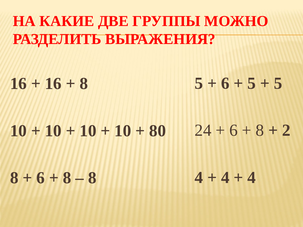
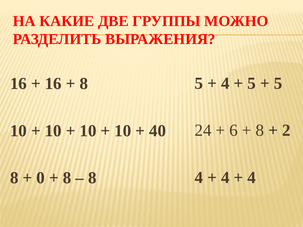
6 at (225, 83): 6 -> 4
80: 80 -> 40
6 at (41, 178): 6 -> 0
